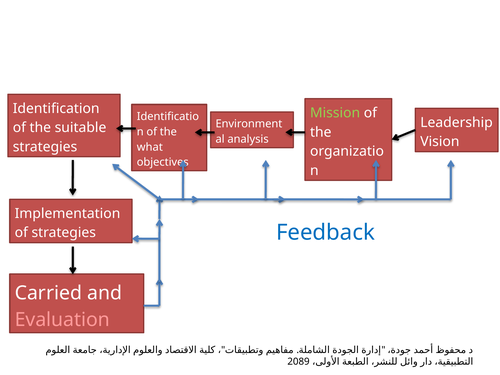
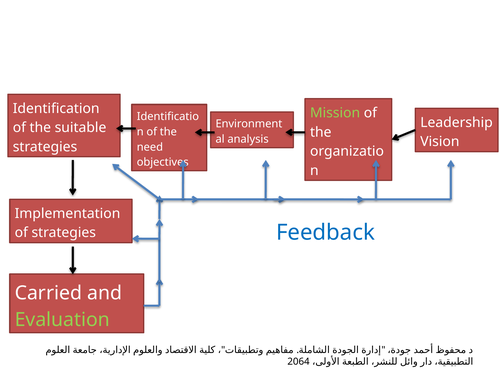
what: what -> need
Evaluation colour: pink -> light green
2089: 2089 -> 2064
